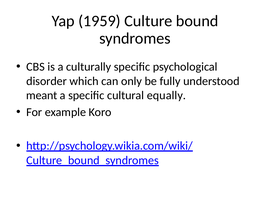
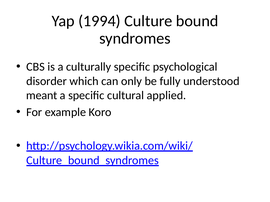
1959: 1959 -> 1994
equally: equally -> applied
